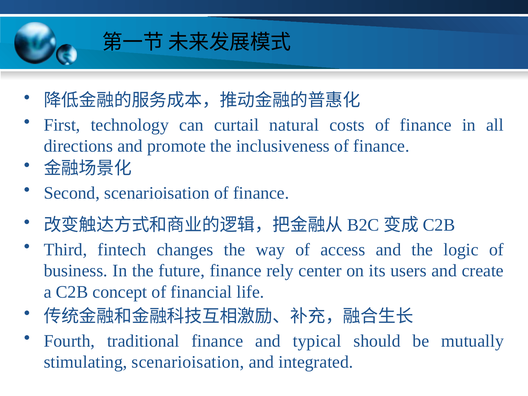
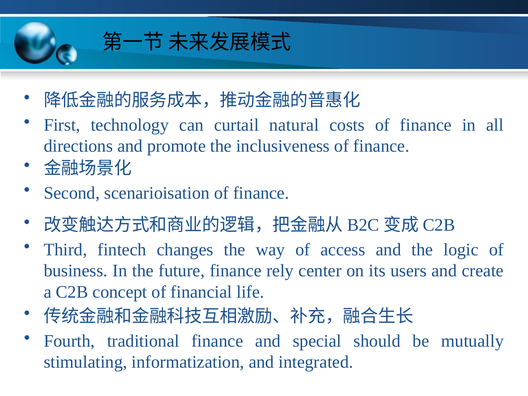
typical: typical -> special
stimulating scenarioisation: scenarioisation -> informatization
